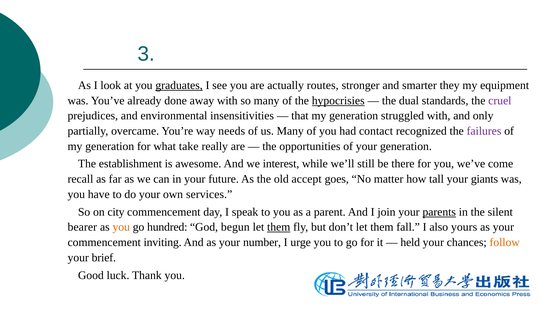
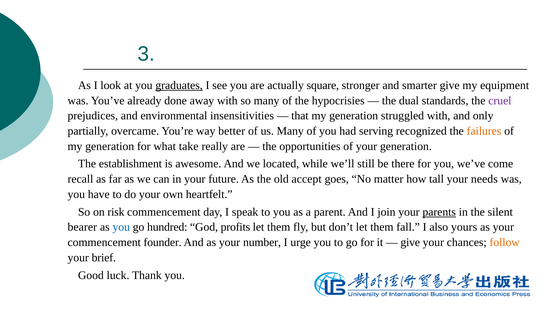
routes: routes -> square
smarter they: they -> give
hypocrisies underline: present -> none
needs: needs -> better
contact: contact -> serving
failures colour: purple -> orange
interest: interest -> located
giants: giants -> needs
services: services -> heartfelt
city: city -> risk
you at (121, 227) colour: orange -> blue
begun: begun -> profits
them at (279, 227) underline: present -> none
inviting: inviting -> founder
held at (410, 243): held -> give
